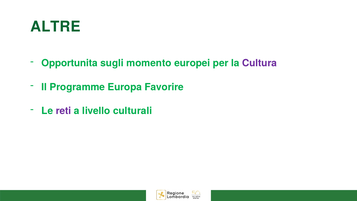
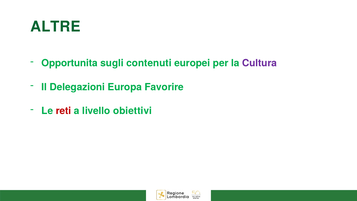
momento: momento -> contenuti
Programme: Programme -> Delegazioni
reti colour: purple -> red
culturali: culturali -> obiettivi
